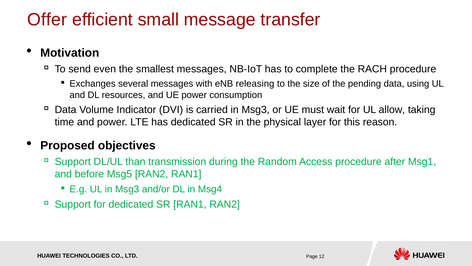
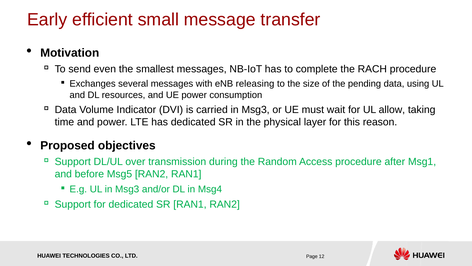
Offer: Offer -> Early
than: than -> over
